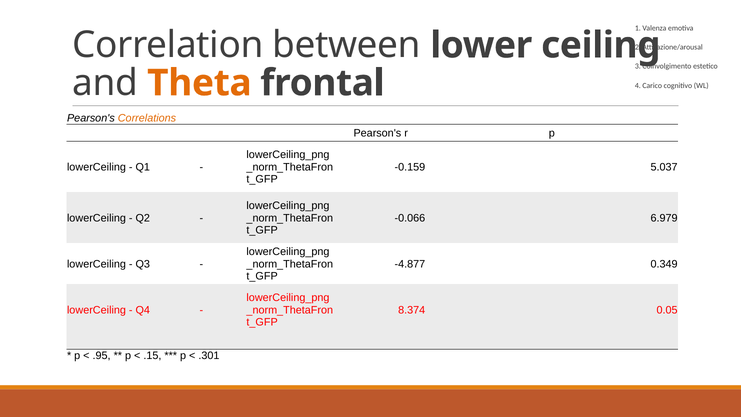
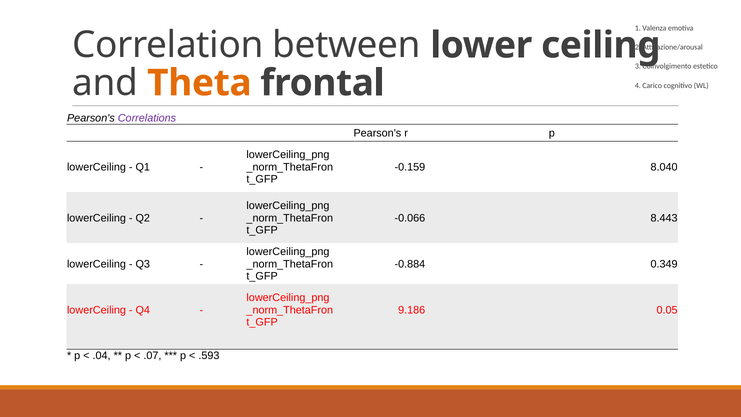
Correlations colour: orange -> purple
5.037: 5.037 -> 8.040
6.979: 6.979 -> 8.443
-4.877: -4.877 -> -0.884
8.374: 8.374 -> 9.186
.95: .95 -> .04
.15: .15 -> .07
.301: .301 -> .593
